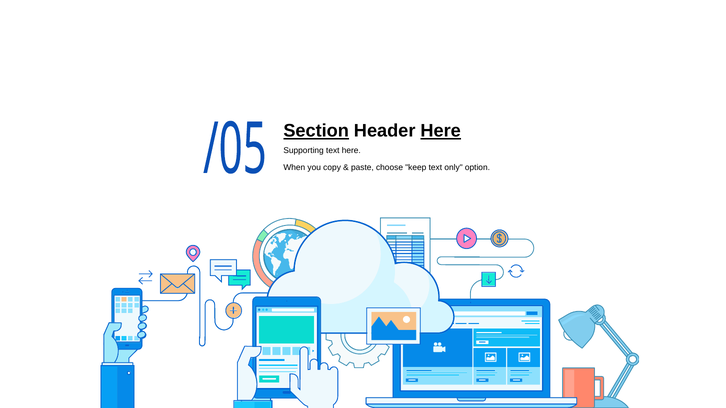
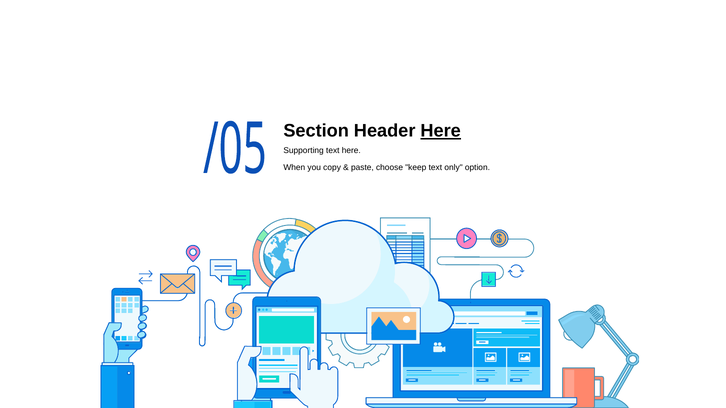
Section underline: present -> none
